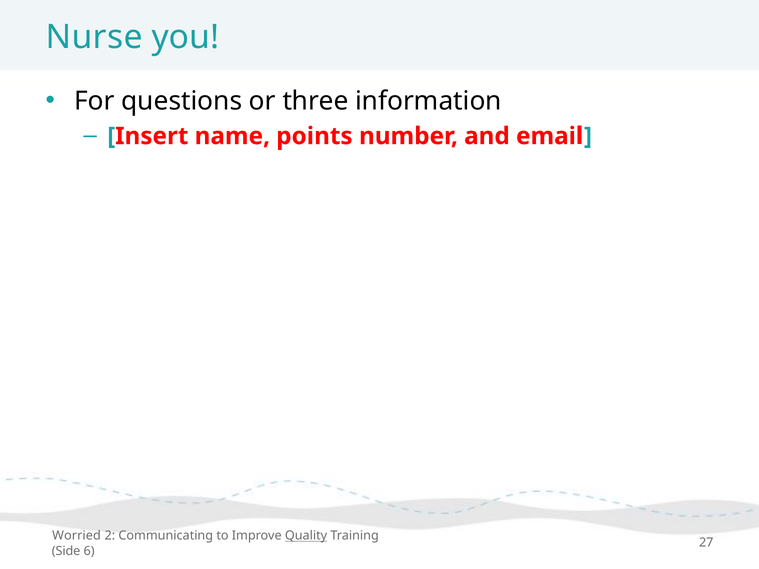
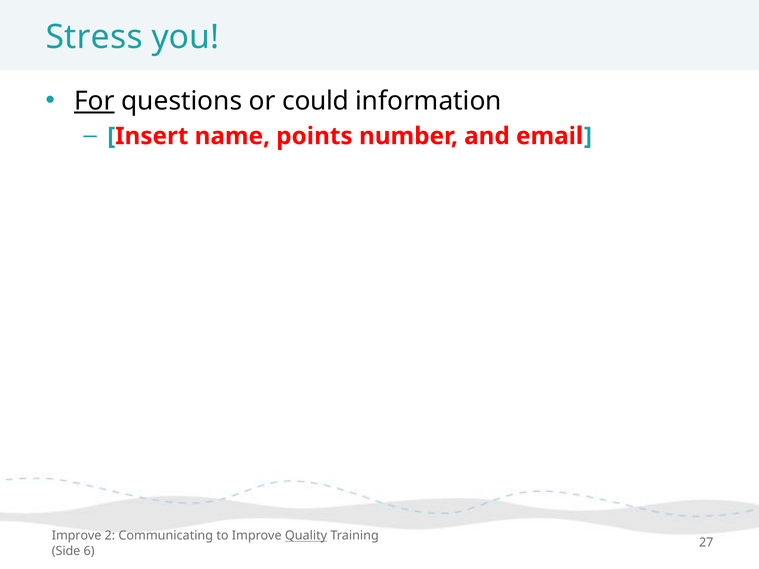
Nurse: Nurse -> Stress
For underline: none -> present
three: three -> could
Worried at (77, 536): Worried -> Improve
